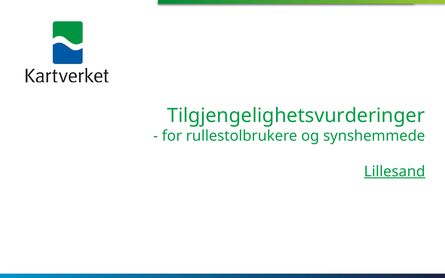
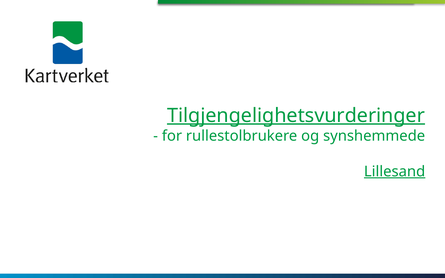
Tilgjengelighetsvurderinger underline: none -> present
